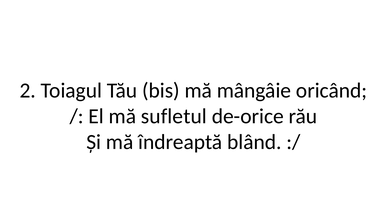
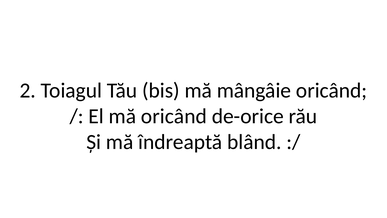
mă sufletul: sufletul -> oricând
